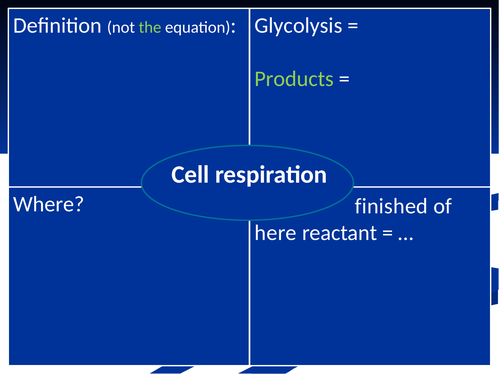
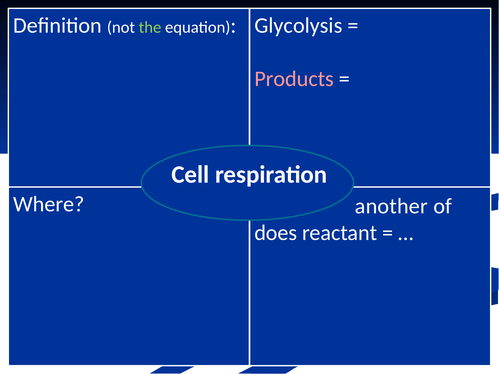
Products colour: light green -> pink
finished: finished -> another
here: here -> does
